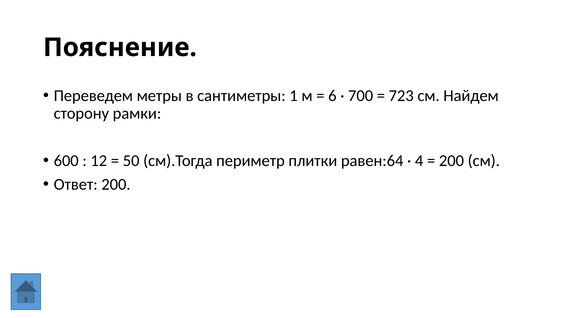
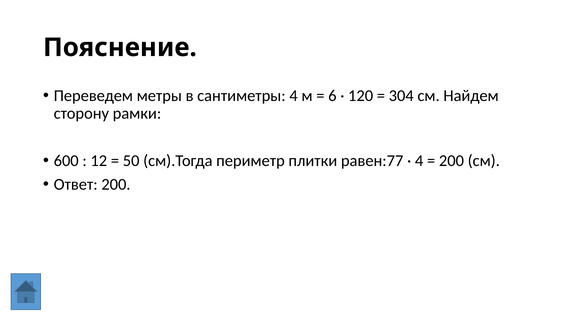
сантиметры 1: 1 -> 4
700: 700 -> 120
723: 723 -> 304
равен:64: равен:64 -> равен:77
